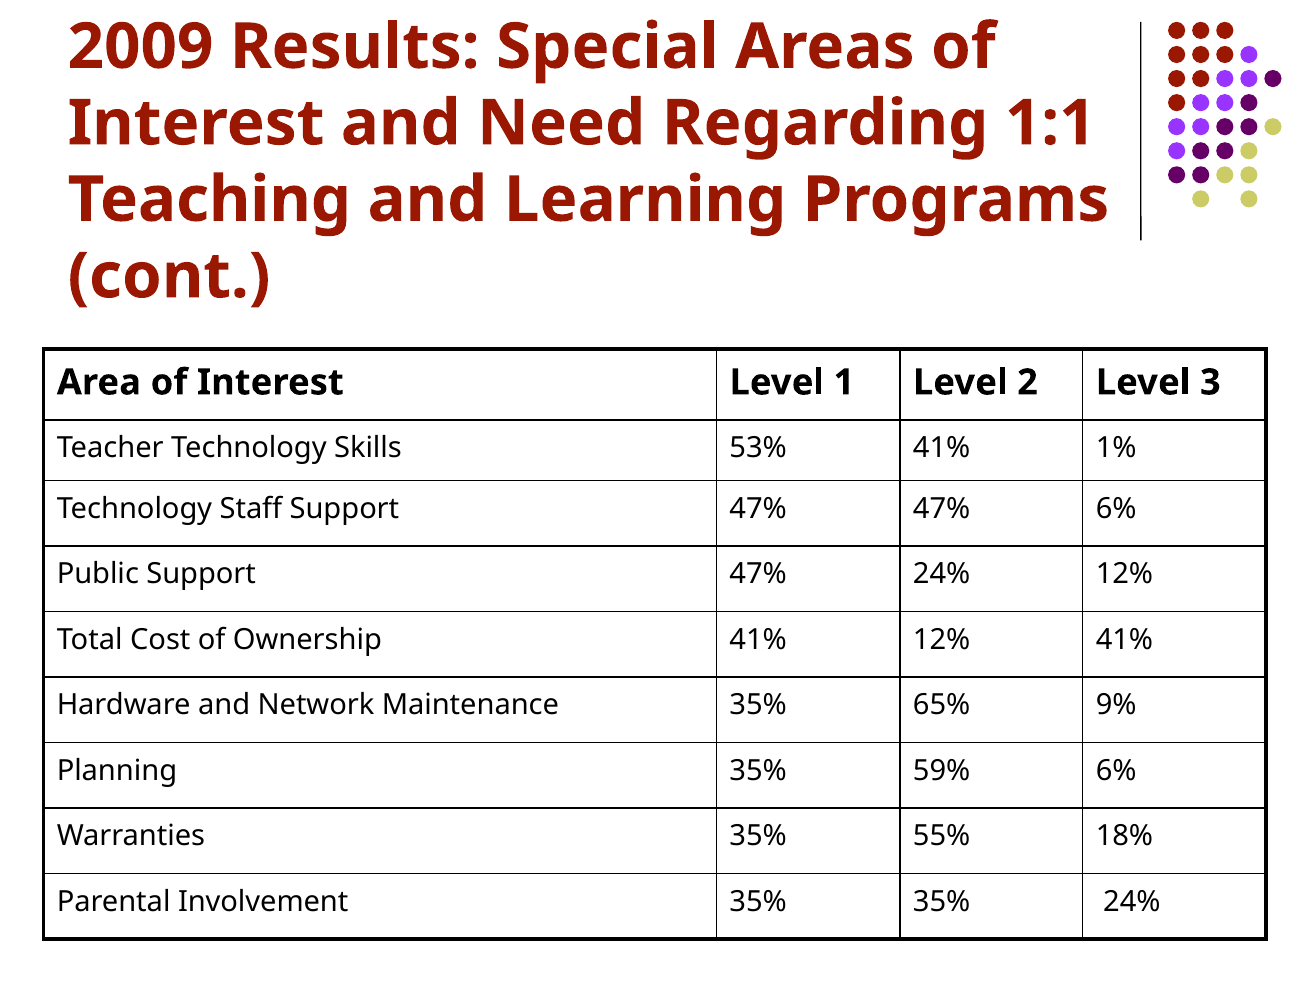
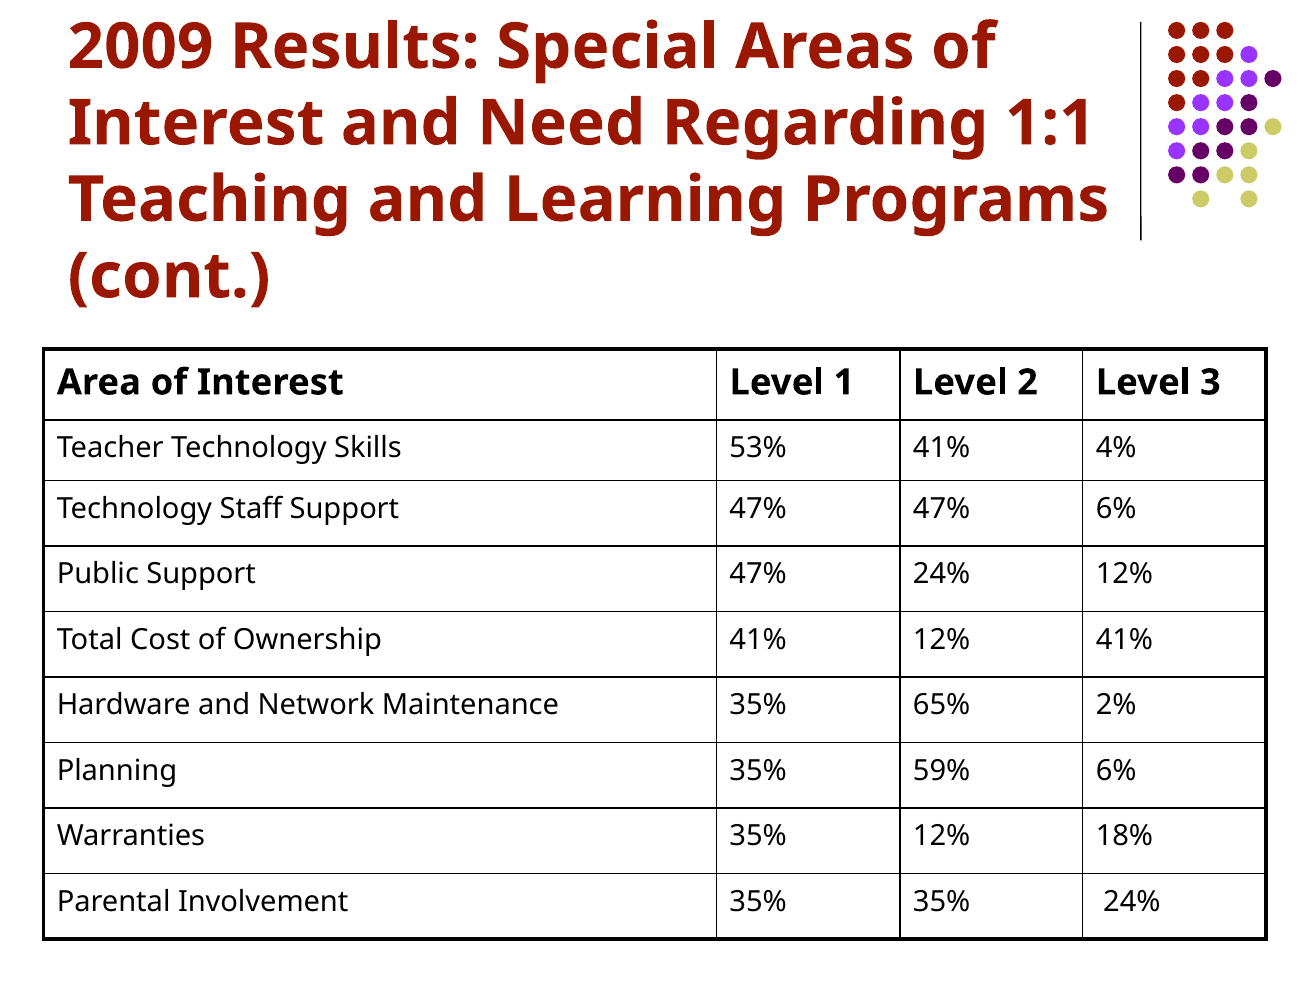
1%: 1% -> 4%
9%: 9% -> 2%
35% 55%: 55% -> 12%
